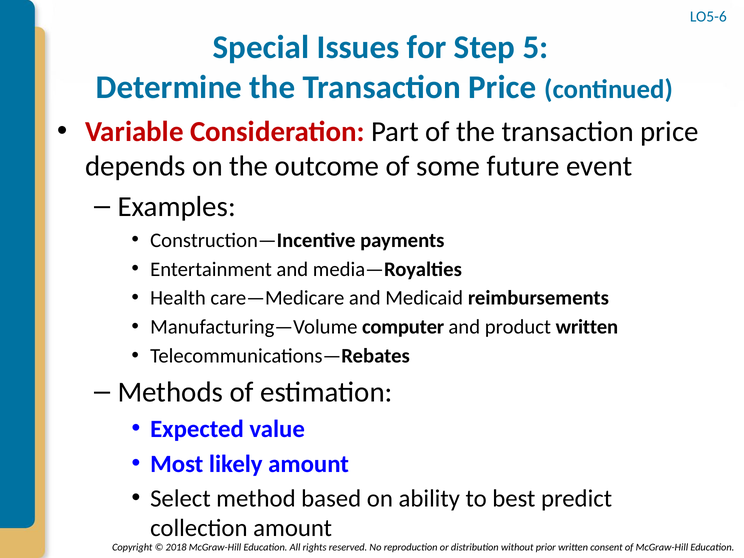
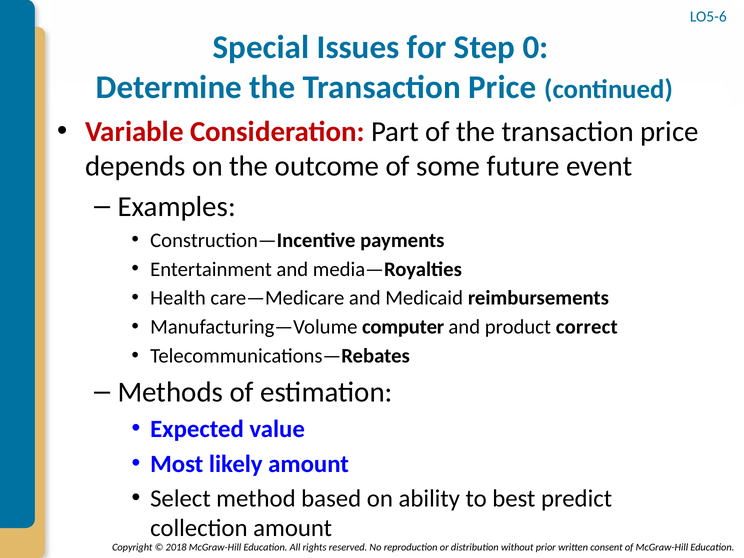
5: 5 -> 0
product written: written -> correct
